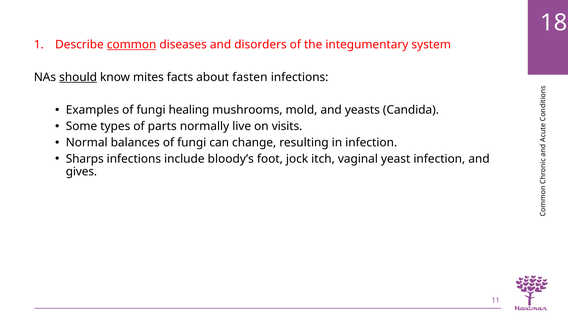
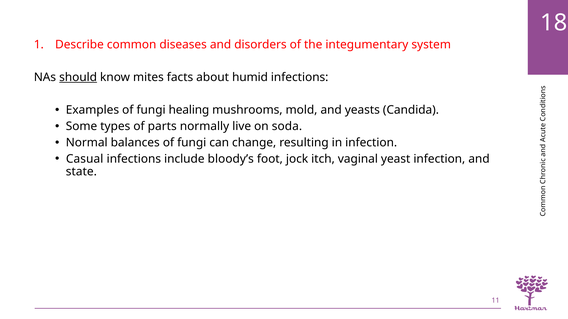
common underline: present -> none
fasten: fasten -> humid
visits: visits -> soda
Sharps: Sharps -> Casual
gives: gives -> state
